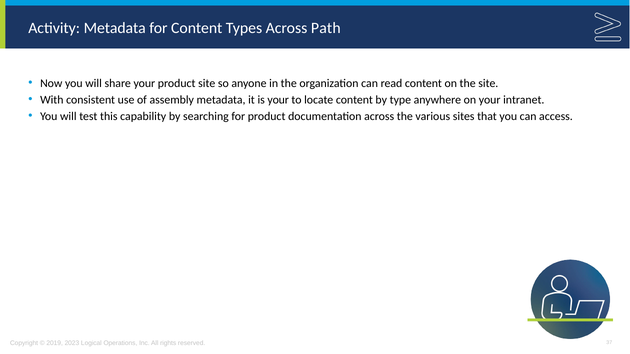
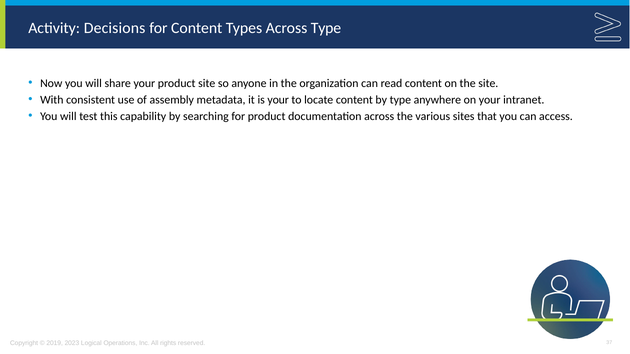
Activity Metadata: Metadata -> Decisions
Across Path: Path -> Type
